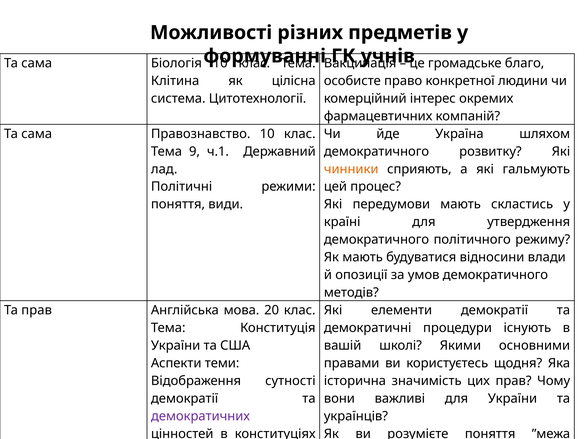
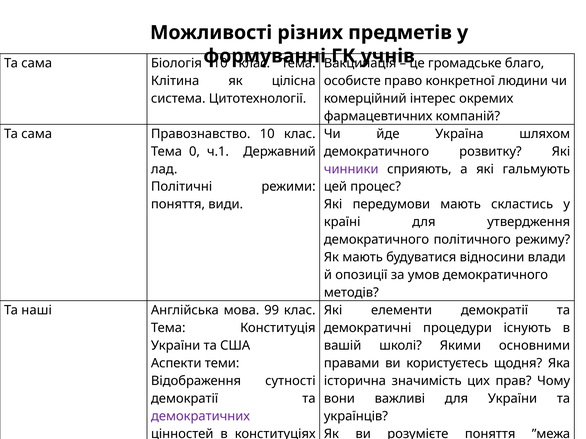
9: 9 -> 0
чинники colour: orange -> purple
Та прав: прав -> наші
20: 20 -> 99
